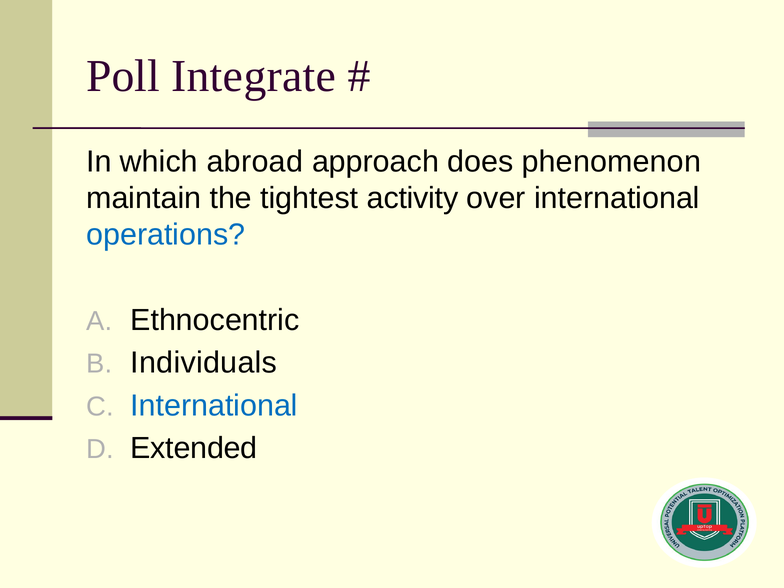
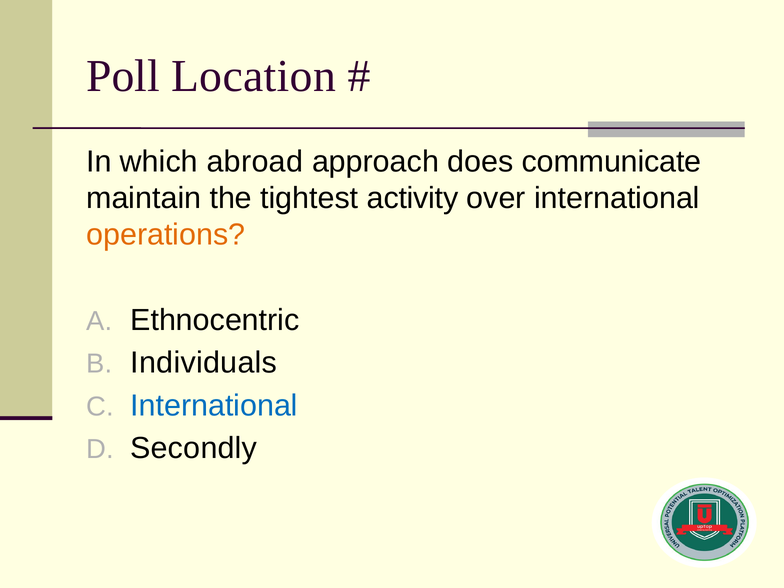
Integrate: Integrate -> Location
phenomenon: phenomenon -> communicate
operations colour: blue -> orange
Extended: Extended -> Secondly
